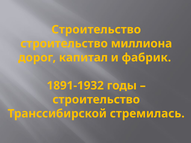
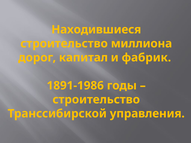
Строительство at (96, 30): Строительство -> Находившиеся
1891-1932: 1891-1932 -> 1891-1986
стремилась: стремилась -> управления
